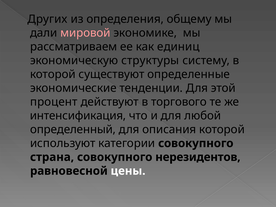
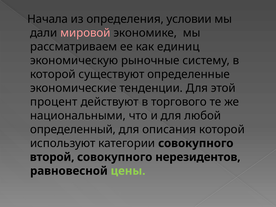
Других: Других -> Начала
общему: общему -> условии
структуры: структуры -> рыночные
интенсификация: интенсификация -> национальными
страна: страна -> второй
цены colour: white -> light green
